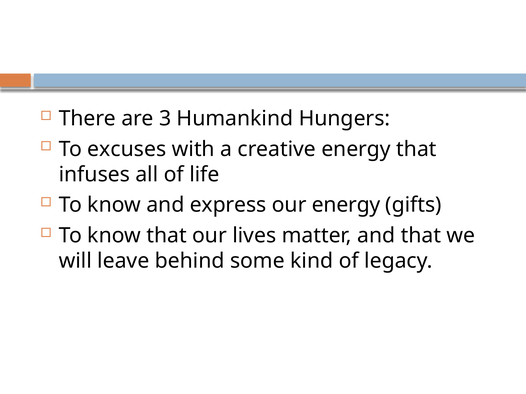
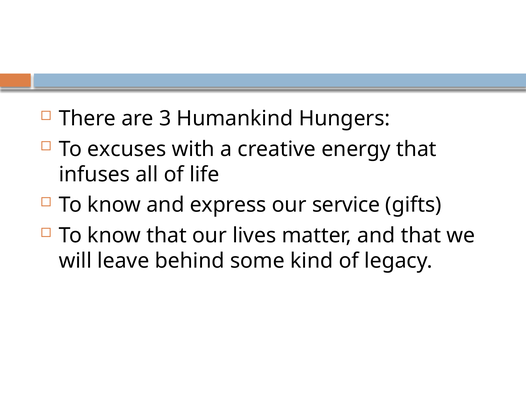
our energy: energy -> service
